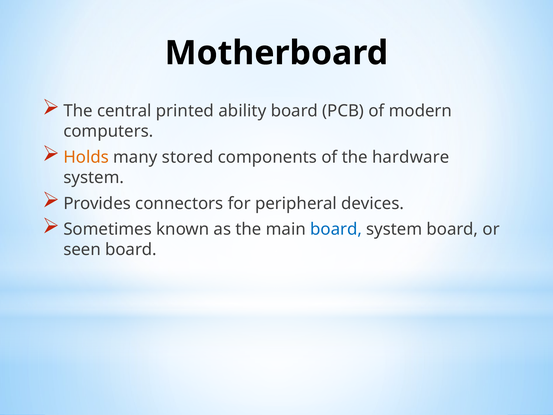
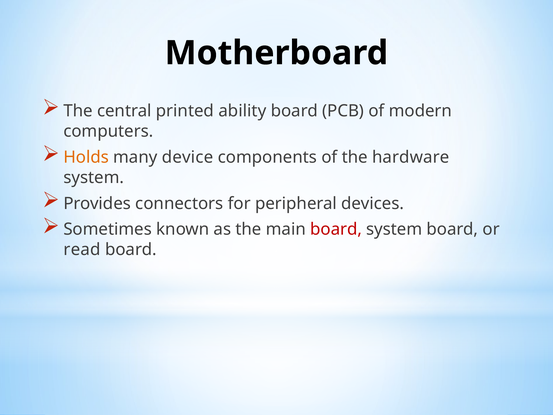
stored: stored -> device
board at (336, 229) colour: blue -> red
seen: seen -> read
